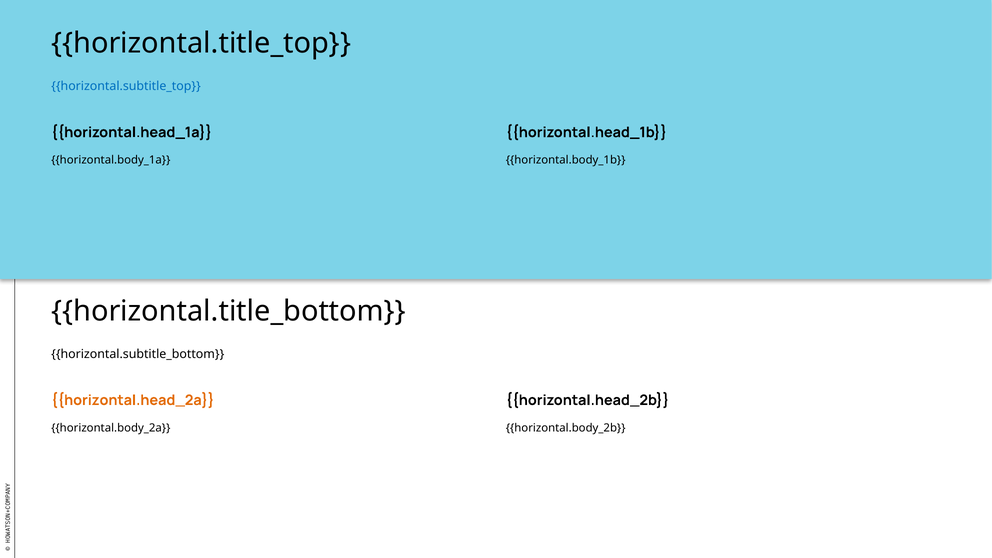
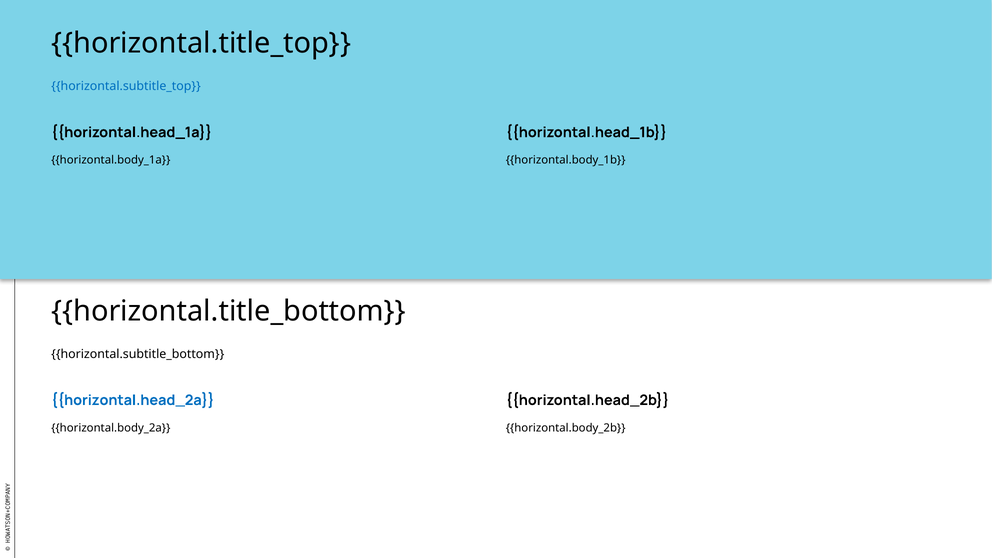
horizontal.head_2a colour: orange -> blue
